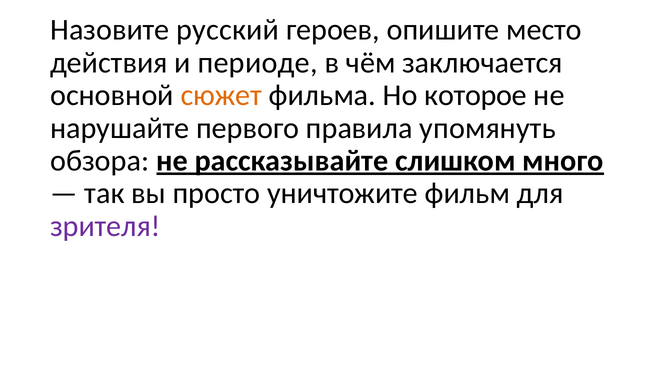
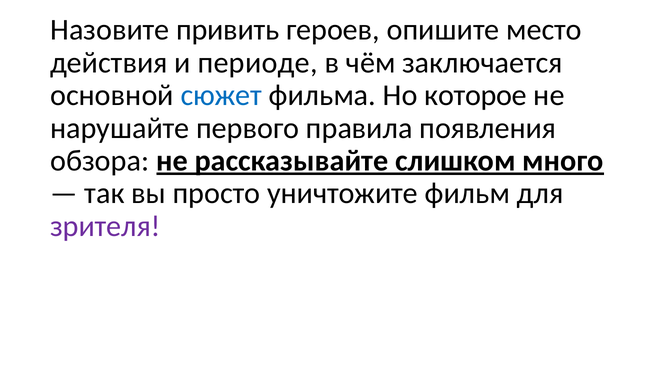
русский: русский -> привить
сюжет colour: orange -> blue
упомянуть: упомянуть -> появления
